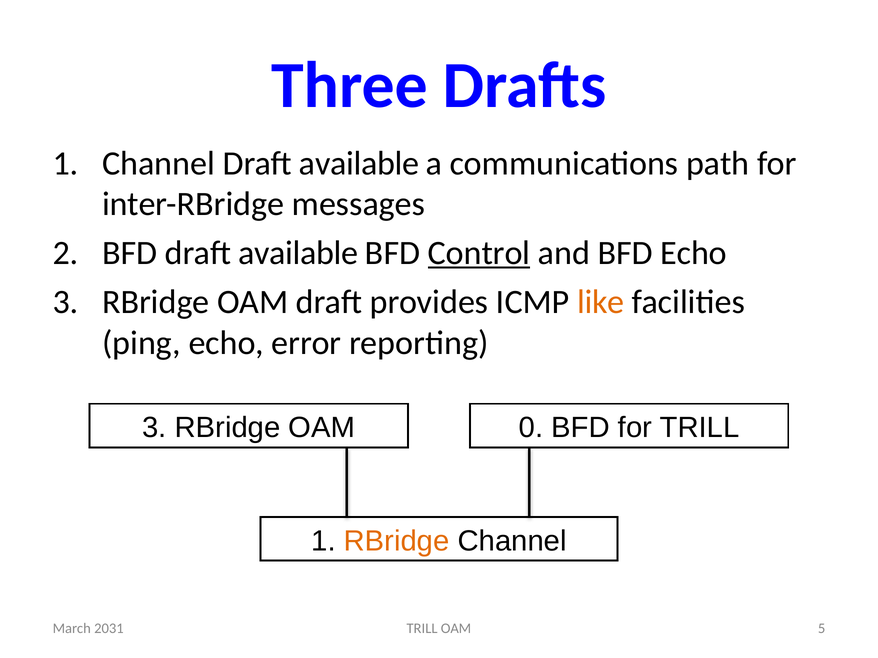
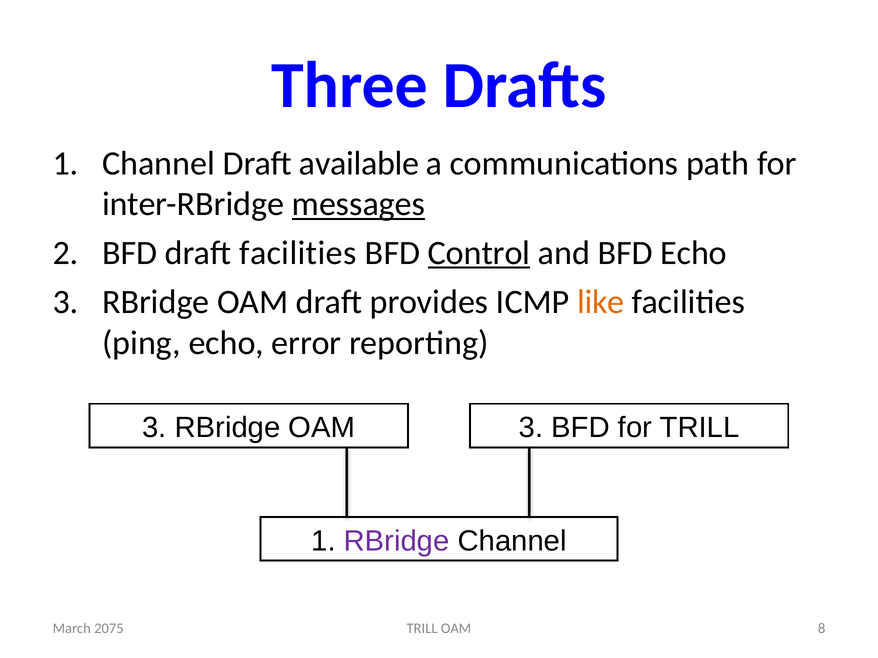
messages underline: none -> present
BFD draft available: available -> facilities
OAM 0: 0 -> 3
RBridge at (397, 541) colour: orange -> purple
2031: 2031 -> 2075
5: 5 -> 8
